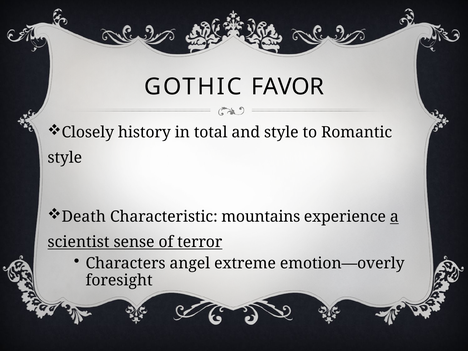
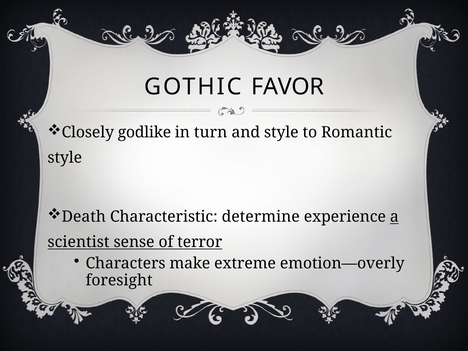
history: history -> godlike
total: total -> turn
mountains: mountains -> determine
angel: angel -> make
